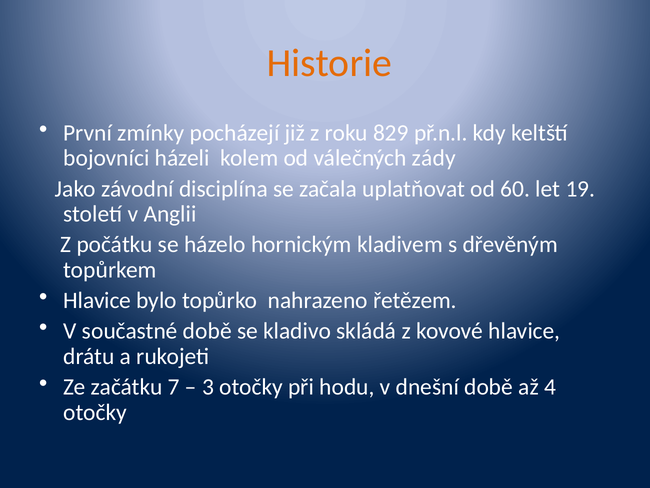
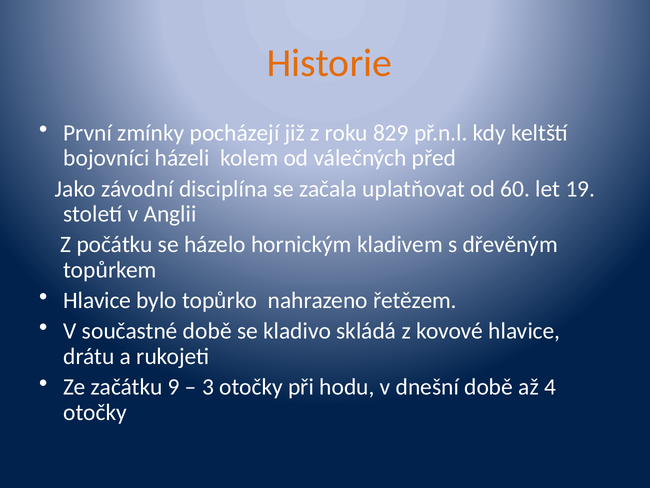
zády: zády -> před
7: 7 -> 9
